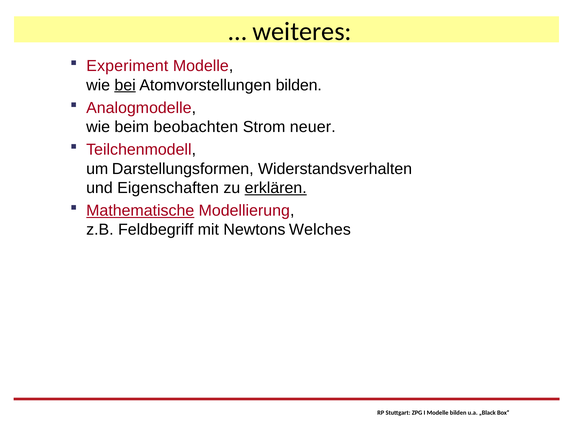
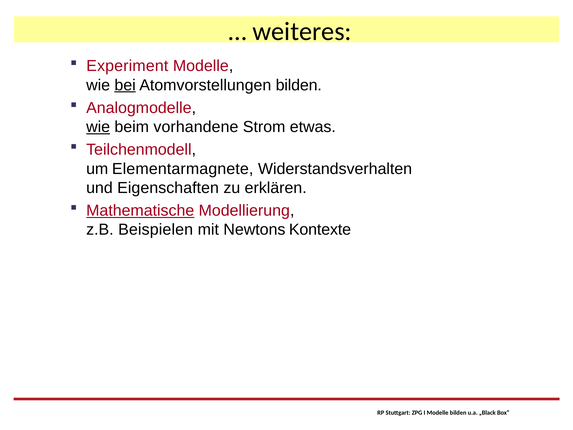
wie at (98, 127) underline: none -> present
beobachten: beobachten -> vorhandene
neuer: neuer -> etwas
Darstellungsformen: Darstellungsformen -> Elementarmagnete
erklären underline: present -> none
Feldbegriff: Feldbegriff -> Beispielen
Welches: Welches -> Kontexte
